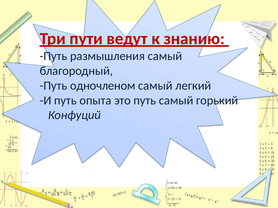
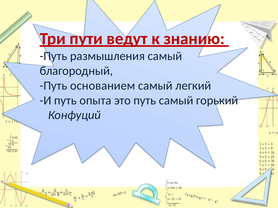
одночленом: одночленом -> основанием
